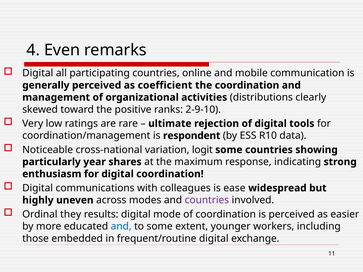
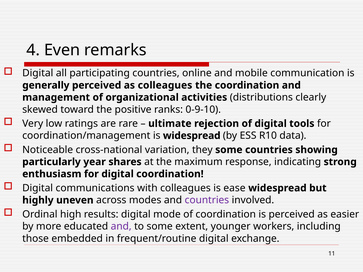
as coefficient: coefficient -> colleagues
2-9-10: 2-9-10 -> 0-9-10
is respondent: respondent -> widespread
logit: logit -> they
they: they -> high
and at (121, 227) colour: blue -> purple
